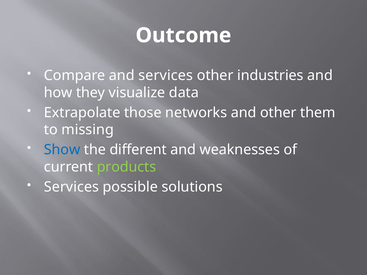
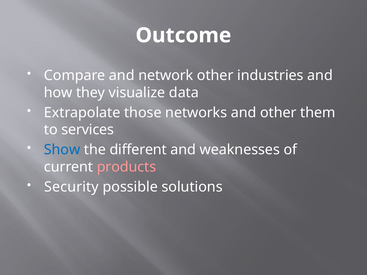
and services: services -> network
missing: missing -> services
products colour: light green -> pink
Services at (71, 187): Services -> Security
